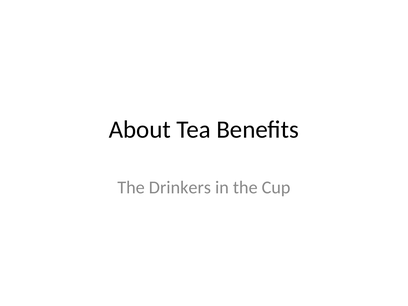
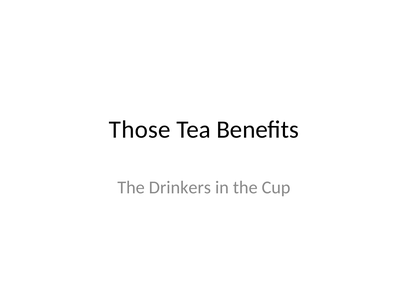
About: About -> Those
